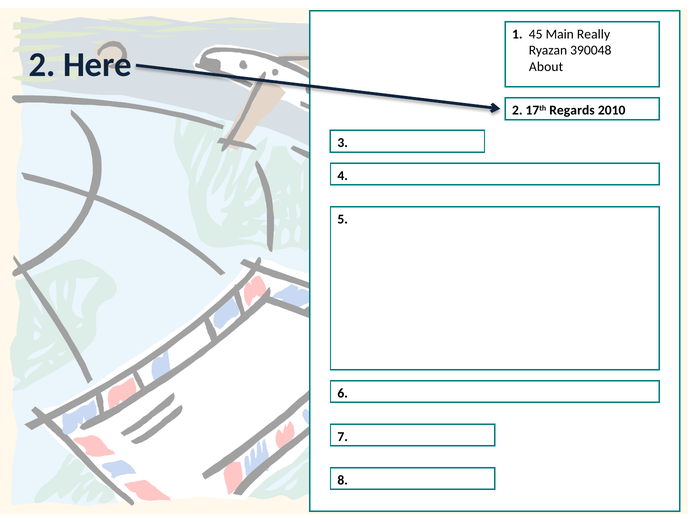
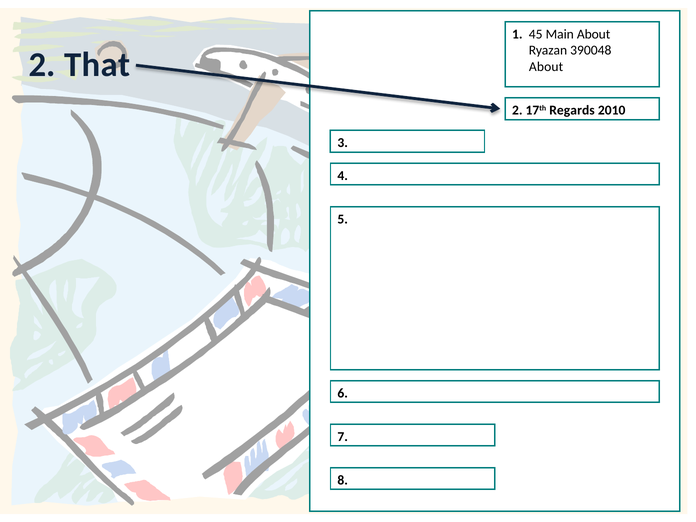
Main Really: Really -> About
Here: Here -> That
